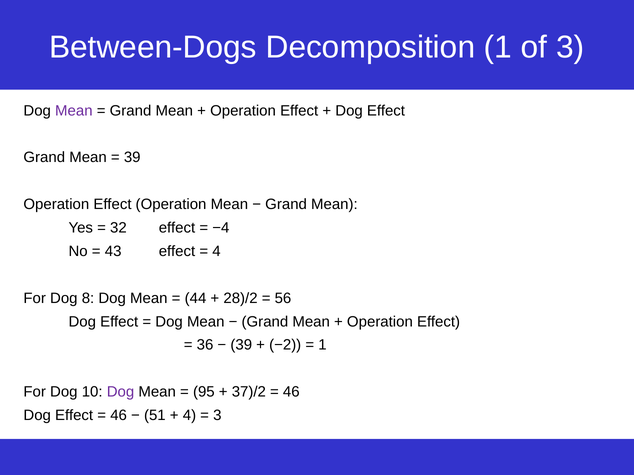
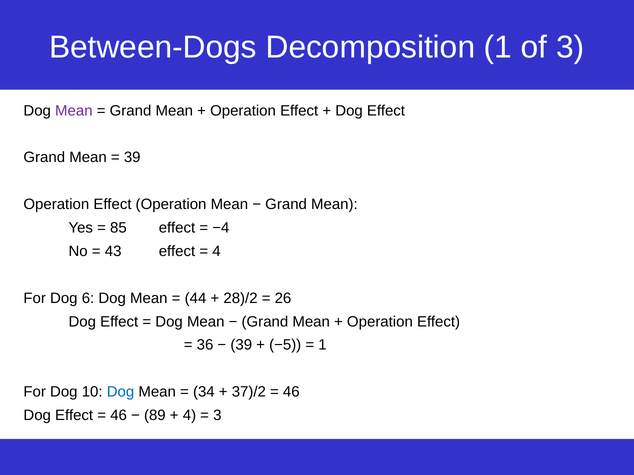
32: 32 -> 85
8: 8 -> 6
56: 56 -> 26
−2: −2 -> −5
Dog at (120, 392) colour: purple -> blue
95: 95 -> 34
51: 51 -> 89
